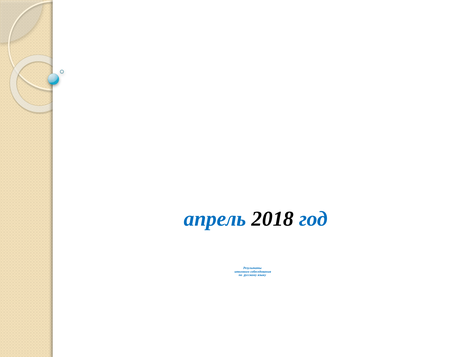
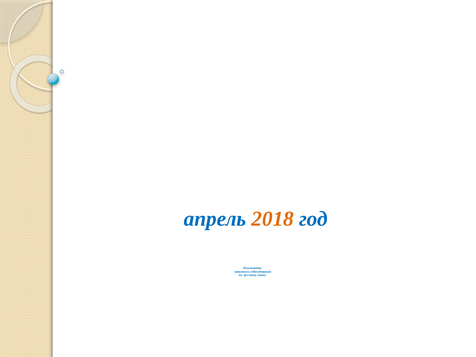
2018 colour: black -> orange
